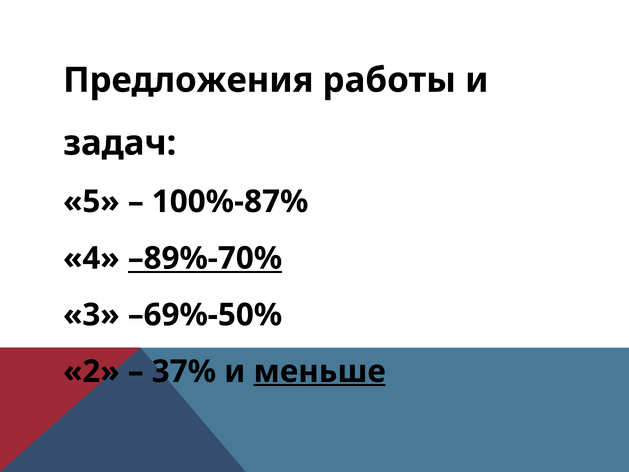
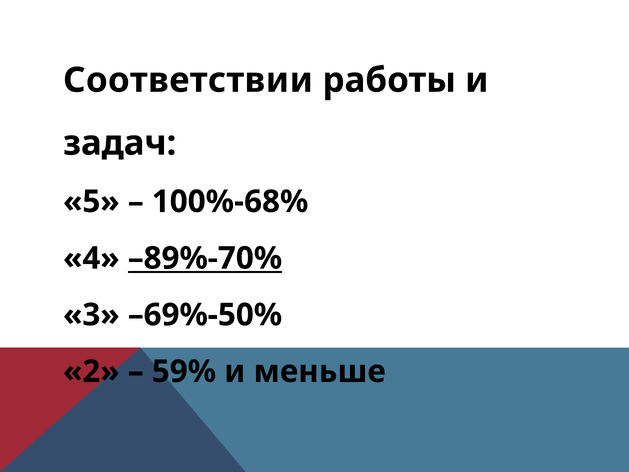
Предложения: Предложения -> Соответствии
100%-87%: 100%-87% -> 100%-68%
37%: 37% -> 59%
меньше underline: present -> none
